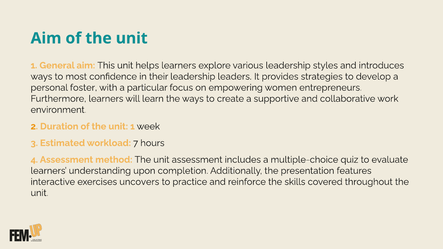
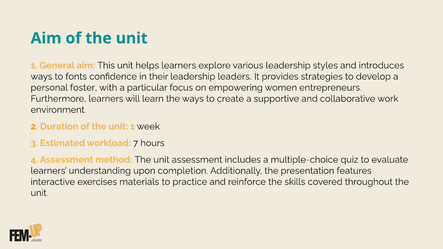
most: most -> fonts
uncovers: uncovers -> materials
